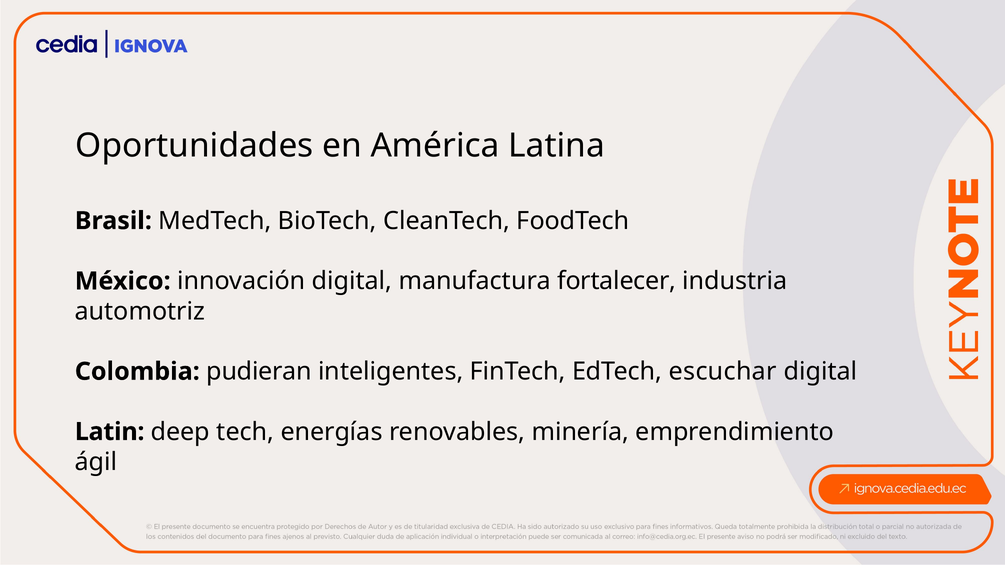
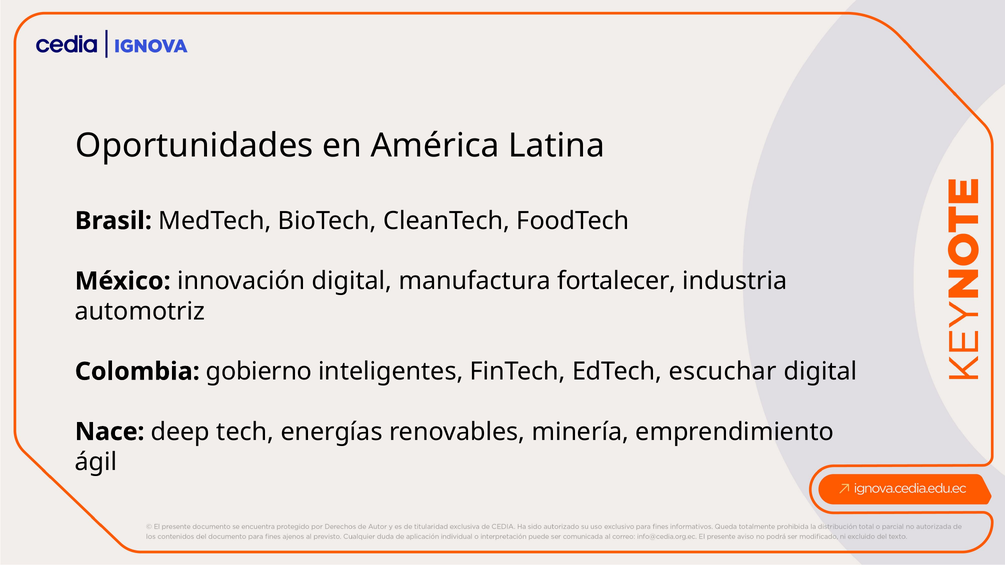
pudieran: pudieran -> gobierno
Latin: Latin -> Nace
